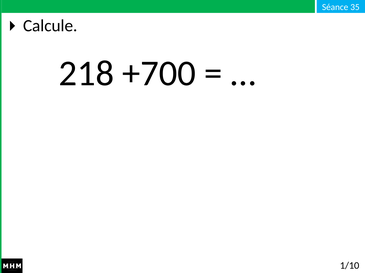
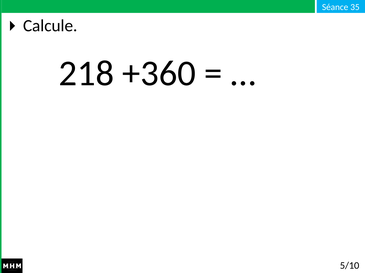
+700: +700 -> +360
1/10: 1/10 -> 5/10
